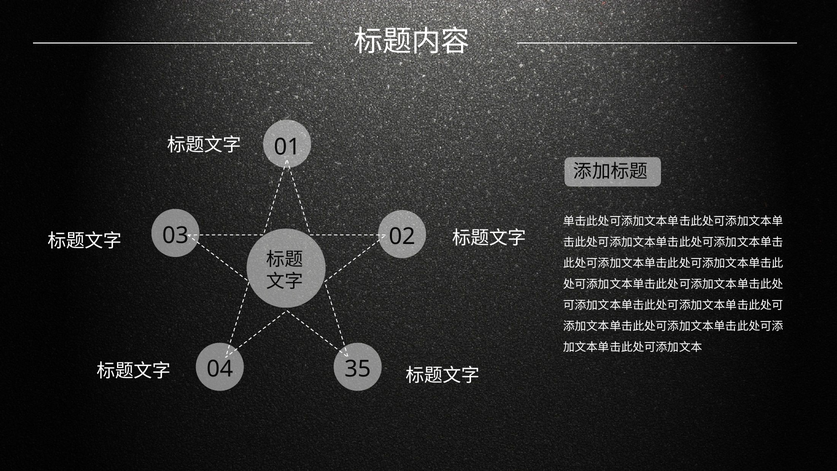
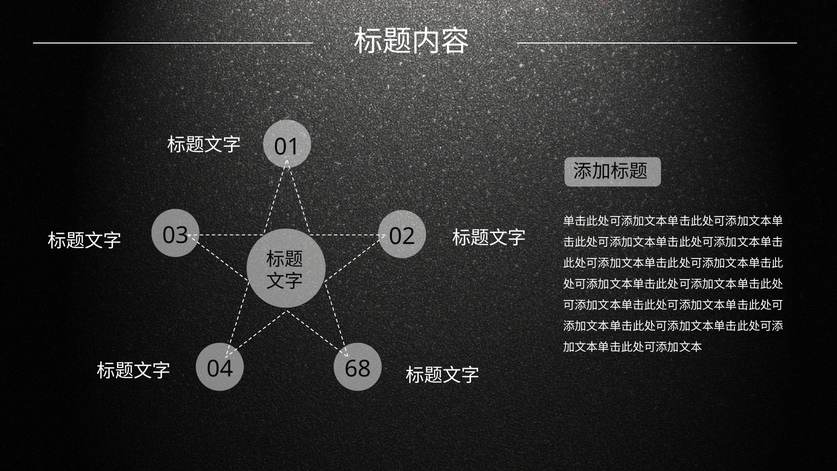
35: 35 -> 68
